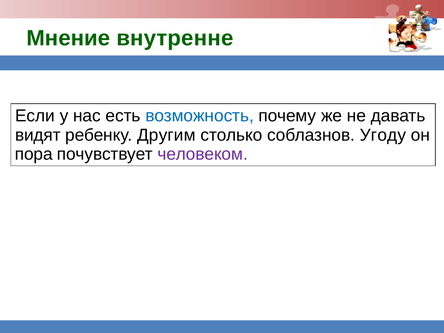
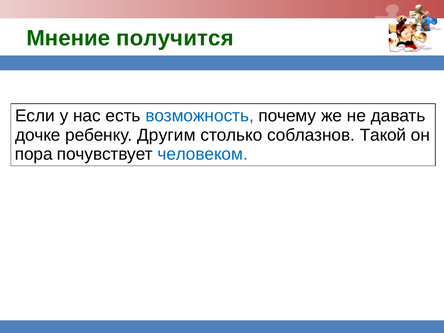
внутренне: внутренне -> получится
видят: видят -> дочке
Угоду: Угоду -> Такой
человеком colour: purple -> blue
